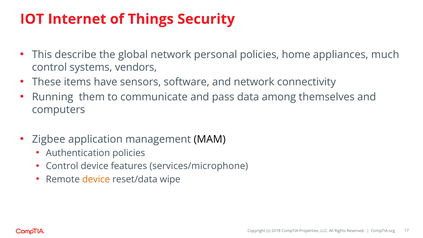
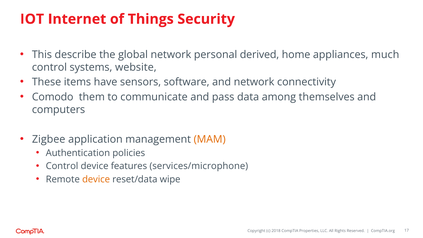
personal policies: policies -> derived
vendors: vendors -> website
Running: Running -> Comodo
MAM colour: black -> orange
